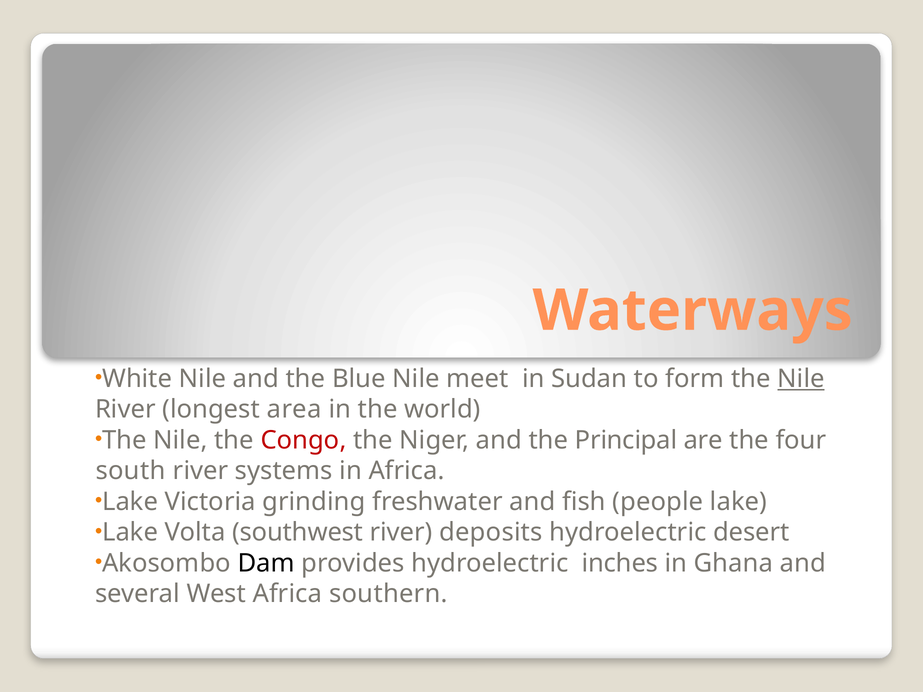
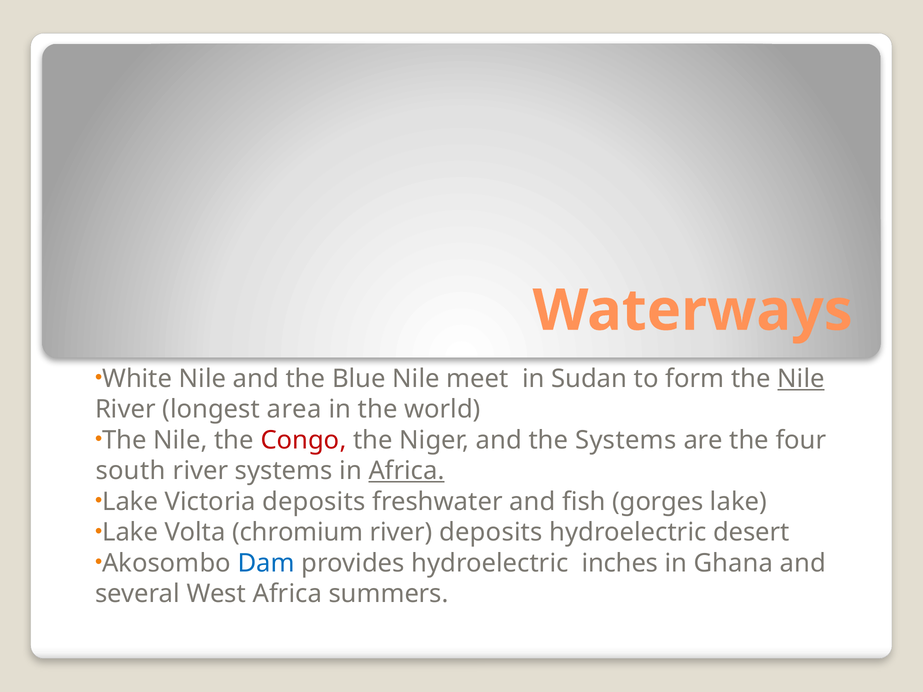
the Principal: Principal -> Systems
Africa at (407, 471) underline: none -> present
Victoria grinding: grinding -> deposits
people: people -> gorges
southwest: southwest -> chromium
Dam colour: black -> blue
southern: southern -> summers
